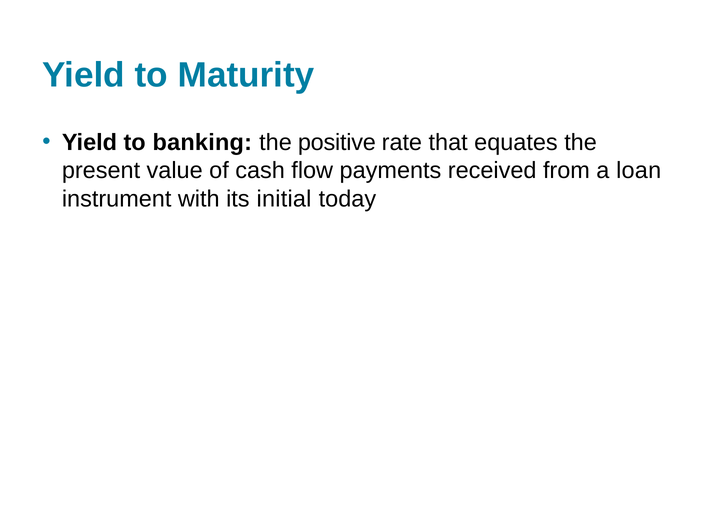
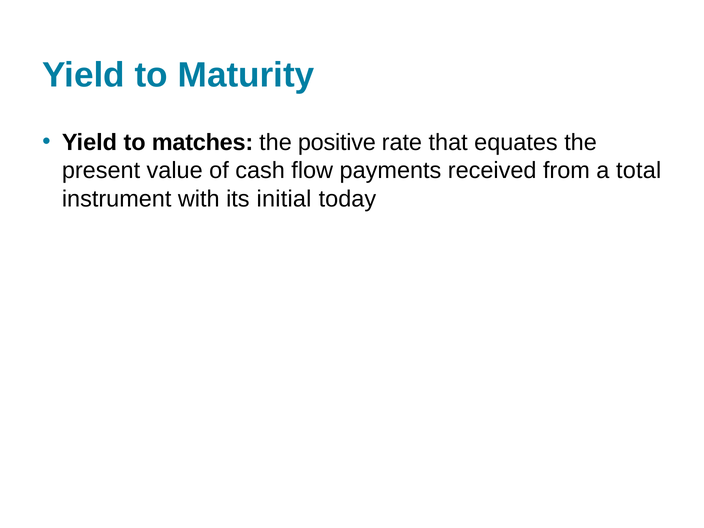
banking: banking -> matches
loan: loan -> total
